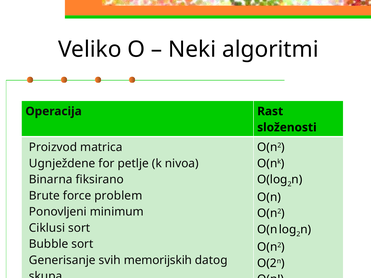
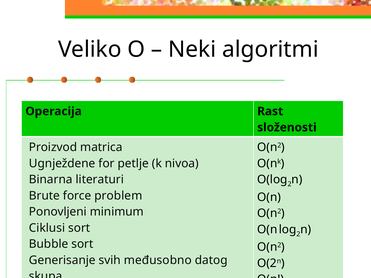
fiksirano: fiksirano -> literaturi
memorijskih: memorijskih -> međusobno
